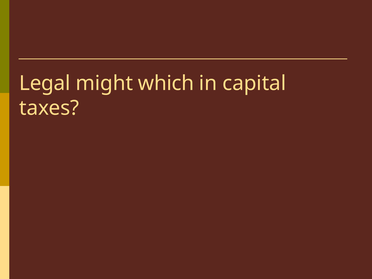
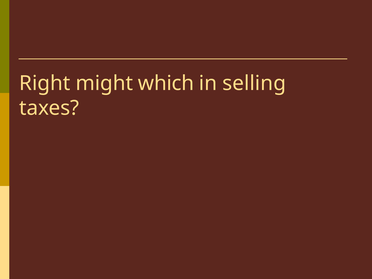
Legal: Legal -> Right
capital: capital -> selling
